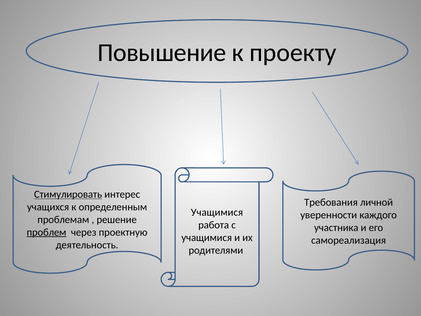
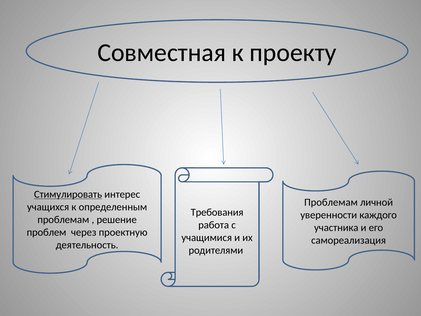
Повышение: Повышение -> Совместная
Требования at (331, 202): Требования -> Проблемам
Учащимися at (217, 212): Учащимися -> Требования
проблем underline: present -> none
